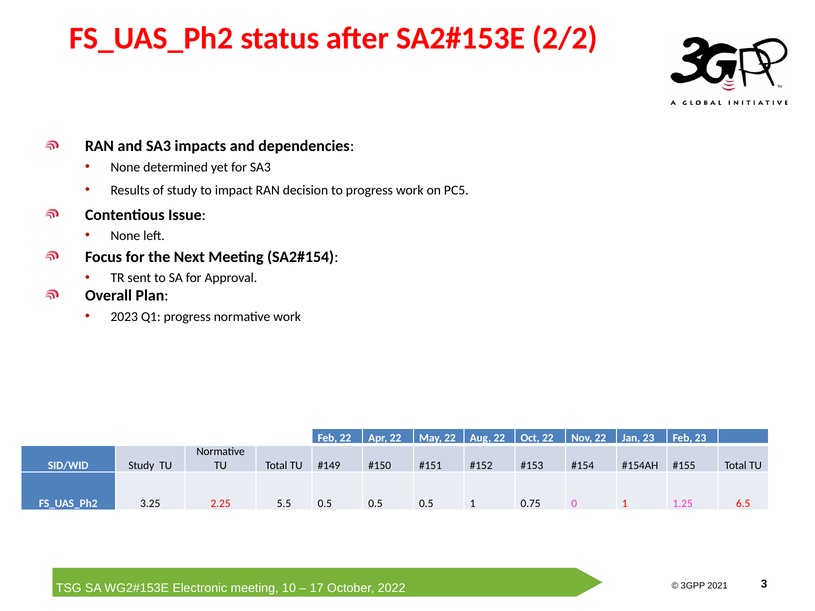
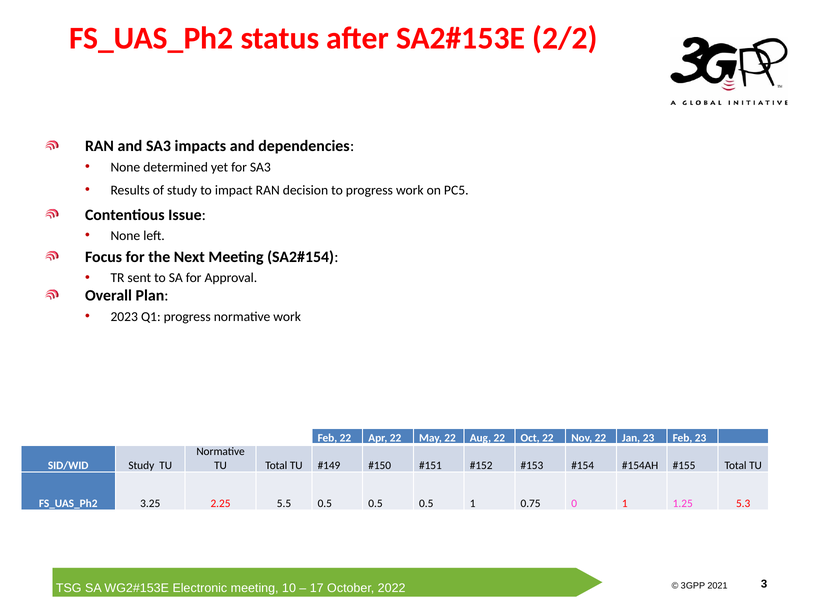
6.5: 6.5 -> 5.3
